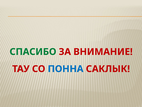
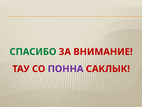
ПОННА colour: blue -> purple
